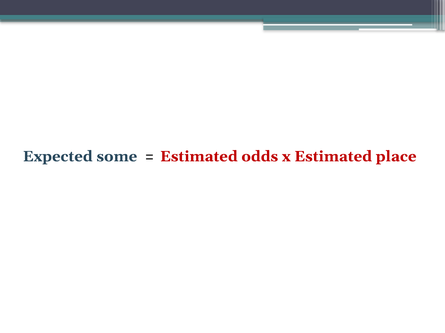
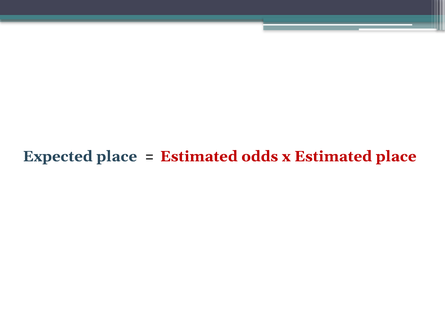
Expected some: some -> place
